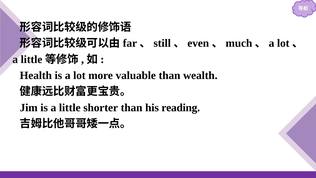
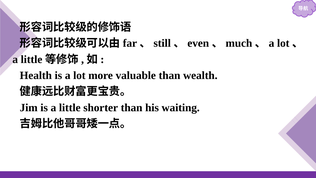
reading: reading -> waiting
